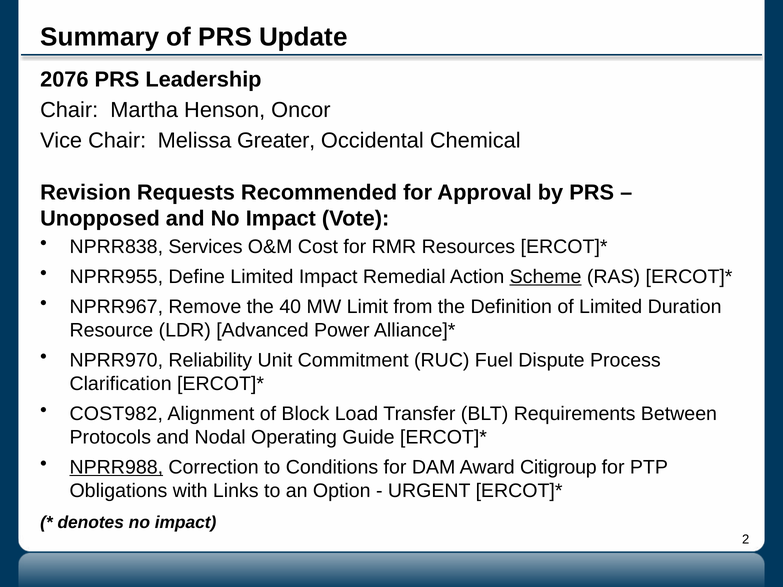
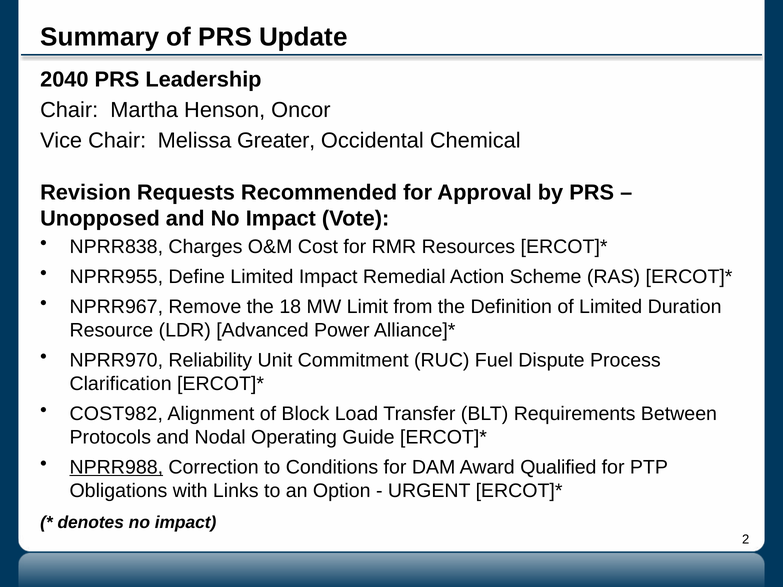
2076: 2076 -> 2040
Services: Services -> Charges
Scheme underline: present -> none
40: 40 -> 18
Citigroup: Citigroup -> Qualified
